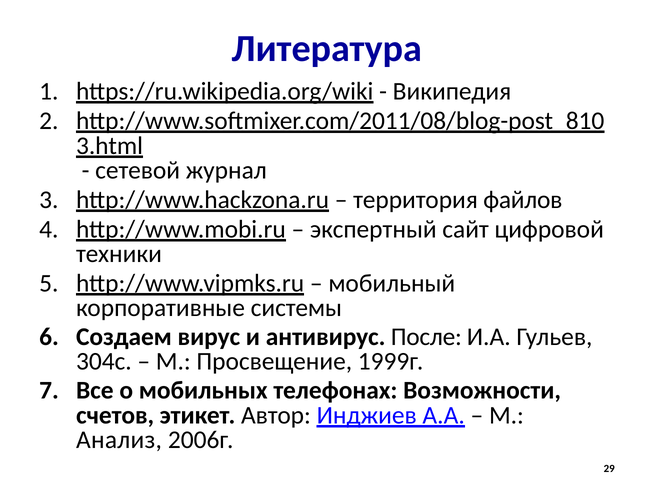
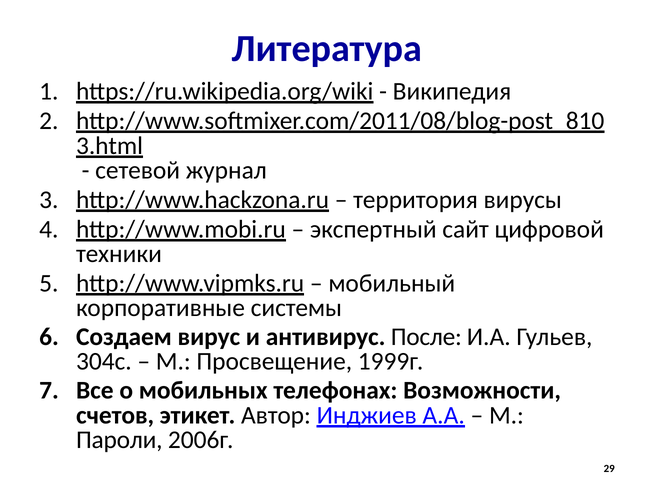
файлов: файлов -> вирусы
Анализ: Анализ -> Пароли
